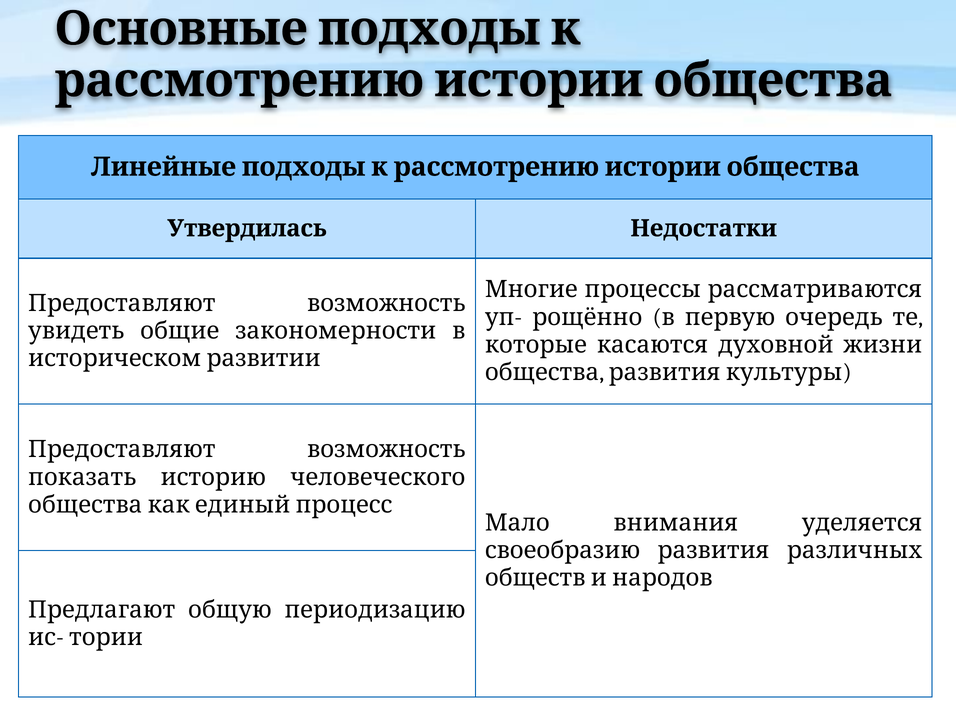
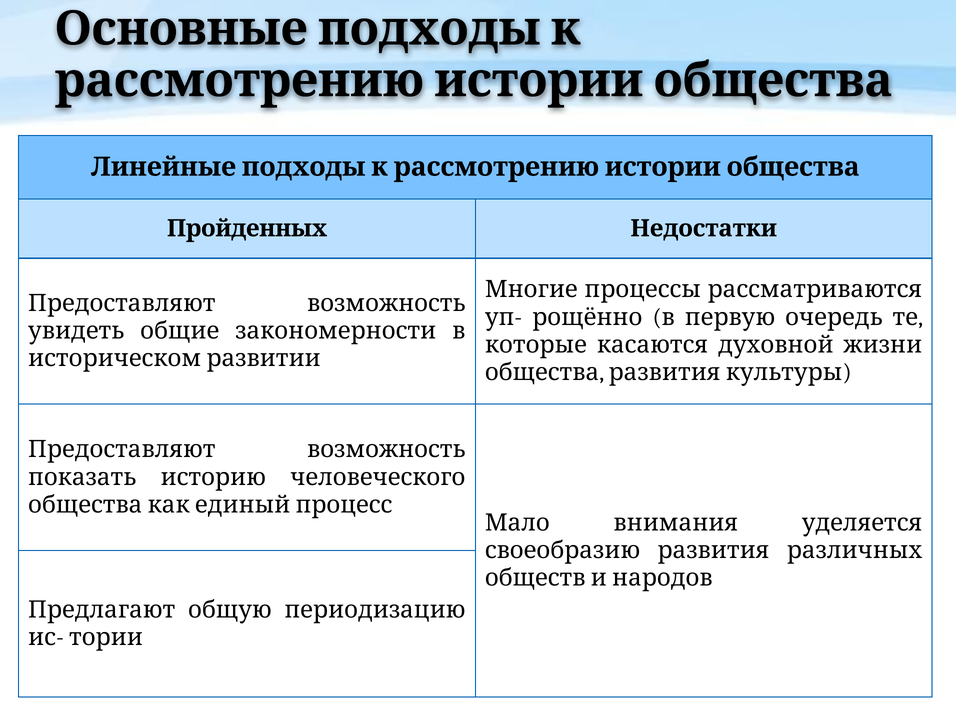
Утвердилась: Утвердилась -> Пройденных
